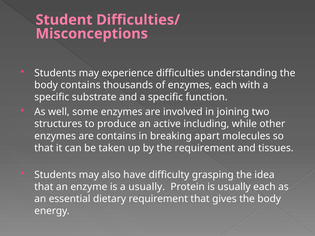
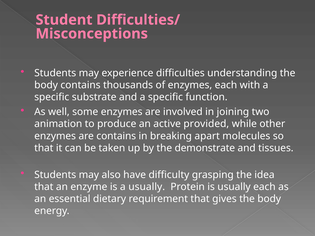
structures: structures -> animation
including: including -> provided
the requirement: requirement -> demonstrate
